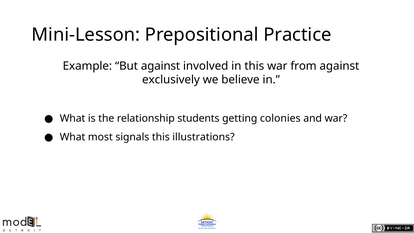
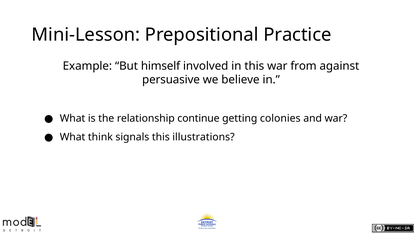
But against: against -> himself
exclusively: exclusively -> persuasive
students: students -> continue
most: most -> think
